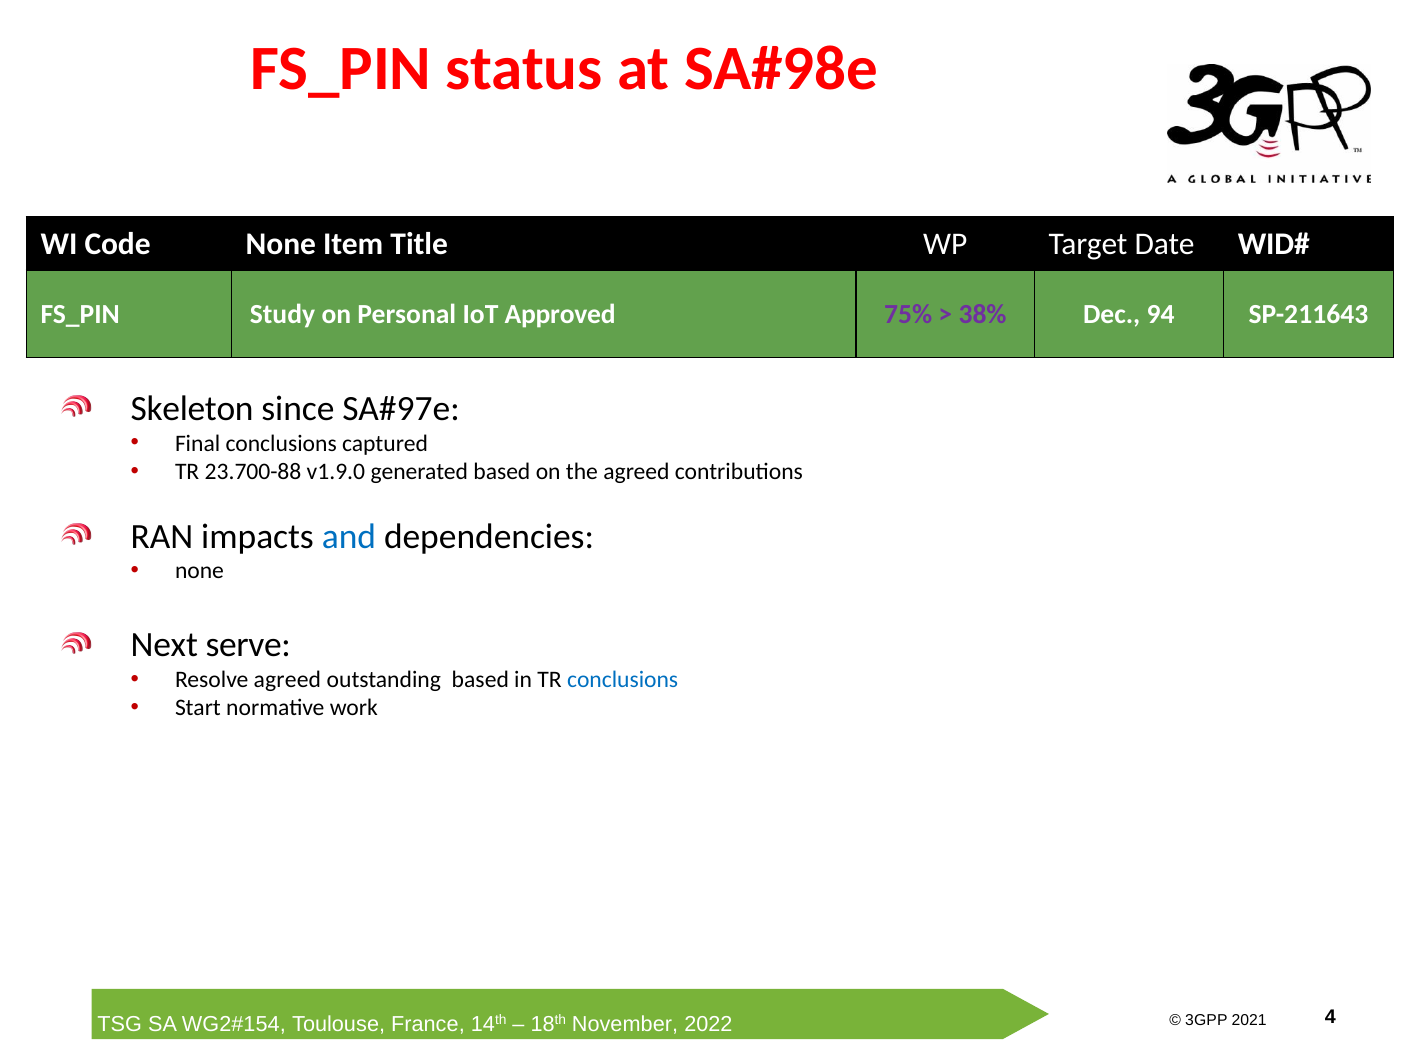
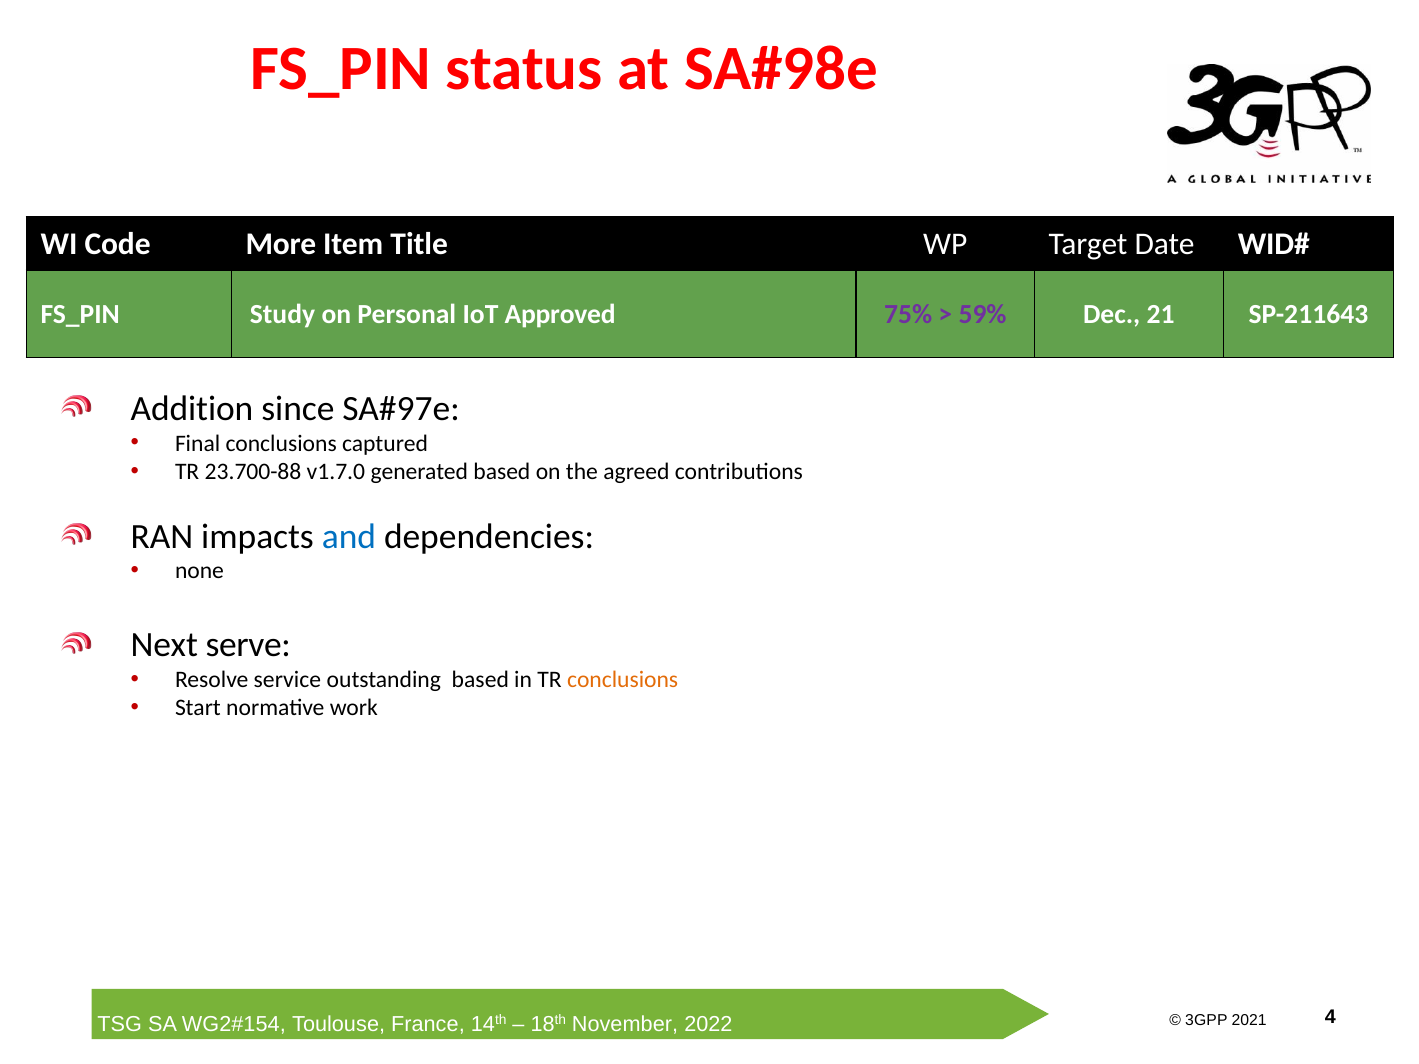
Code None: None -> More
38%: 38% -> 59%
94: 94 -> 21
Skeleton: Skeleton -> Addition
v1.9.0: v1.9.0 -> v1.7.0
Resolve agreed: agreed -> service
conclusions at (623, 680) colour: blue -> orange
